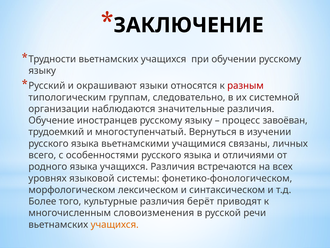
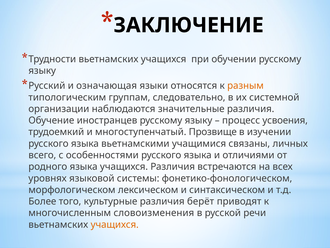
окрашивают: окрашивают -> означающая
разным colour: red -> orange
завоёван: завоёван -> усвоения
Вернуться: Вернуться -> Прозвище
